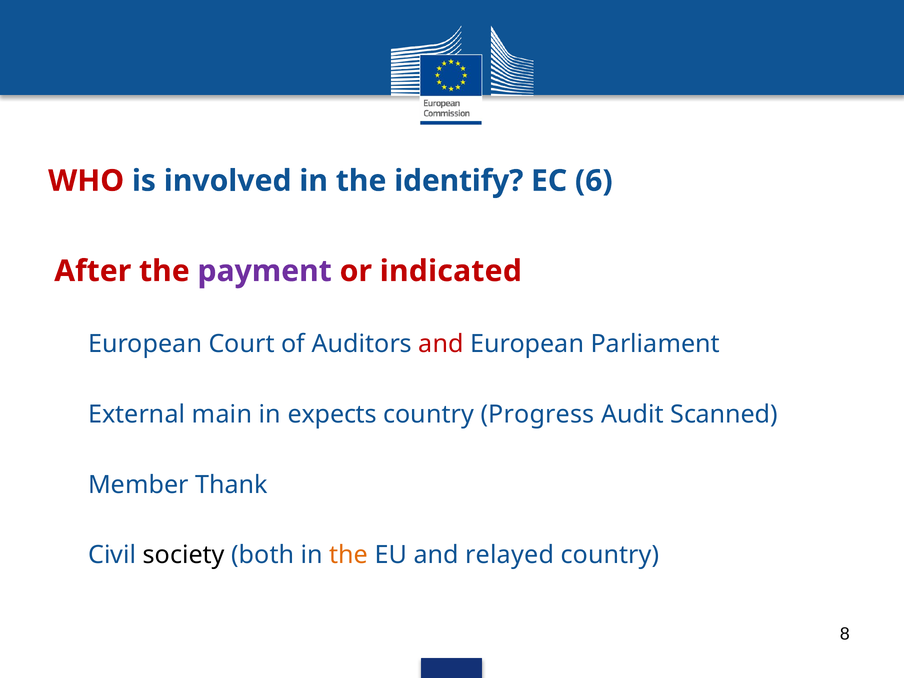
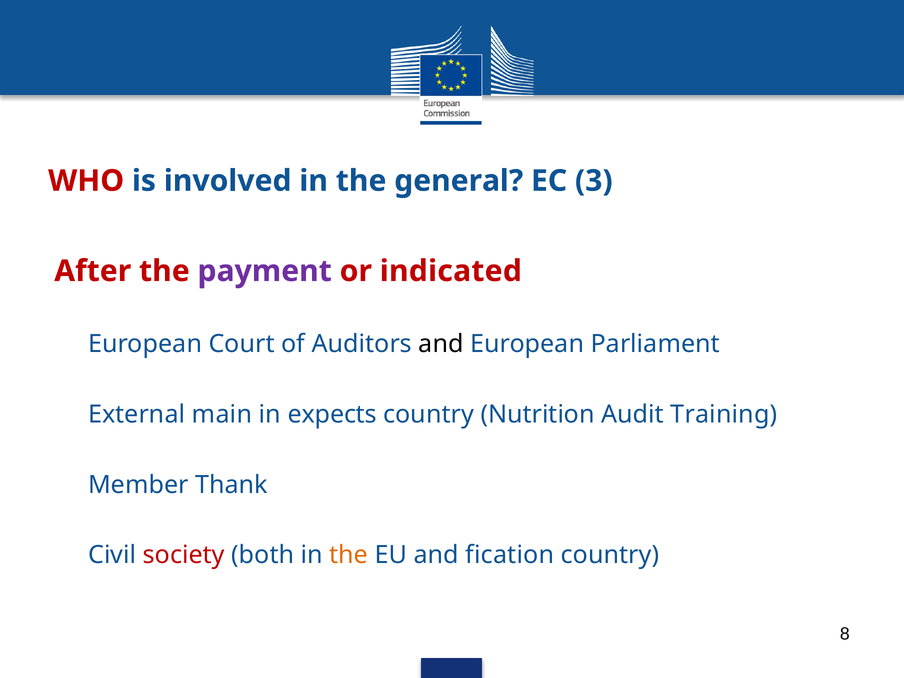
identify: identify -> general
6: 6 -> 3
and at (441, 344) colour: red -> black
Progress: Progress -> Nutrition
Scanned: Scanned -> Training
society colour: black -> red
relayed: relayed -> fication
